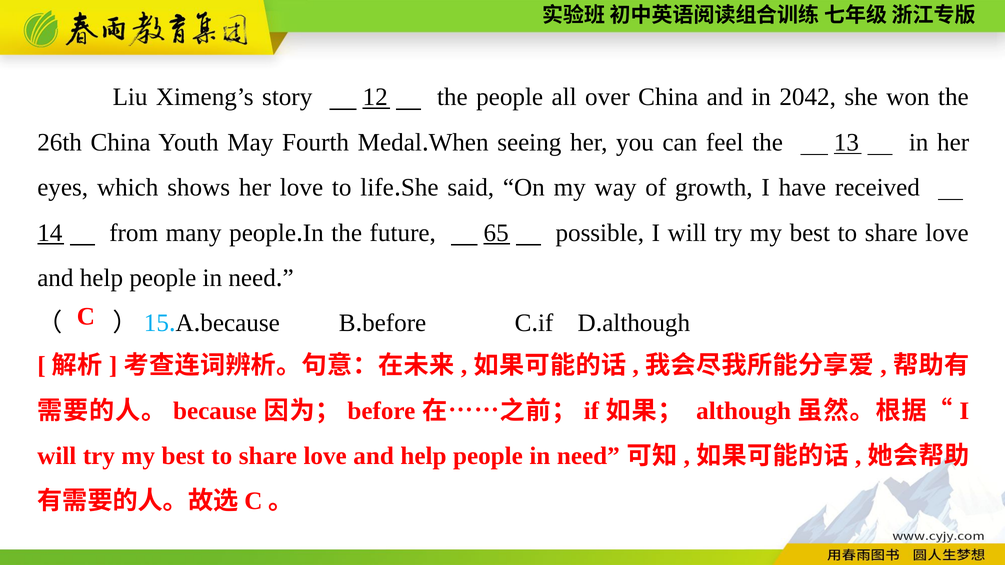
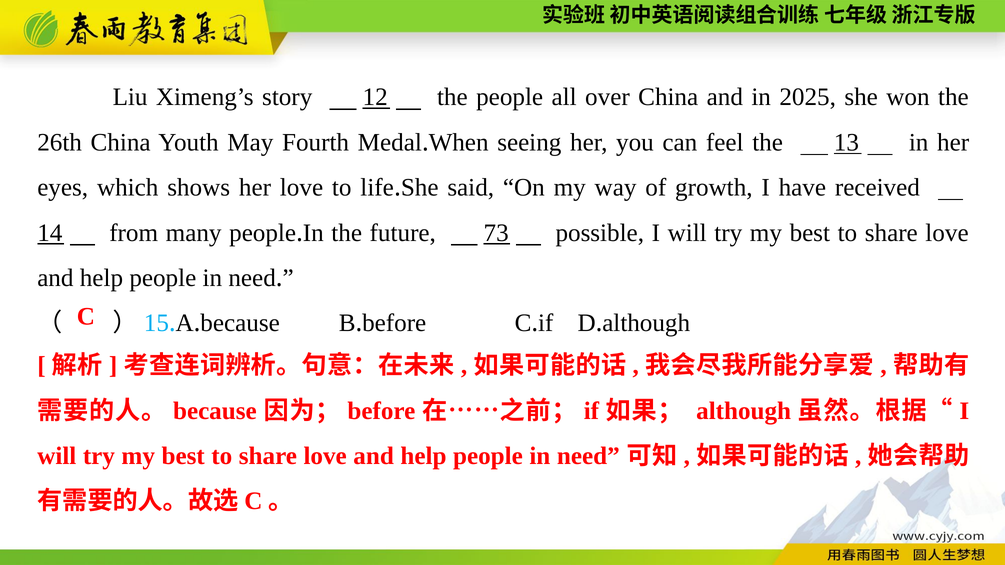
2042: 2042 -> 2025
65: 65 -> 73
